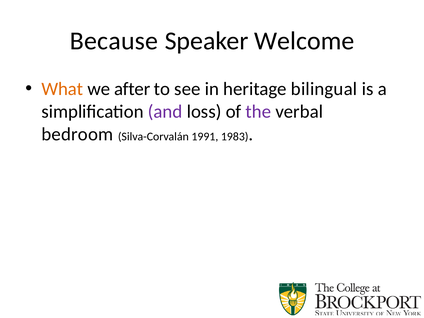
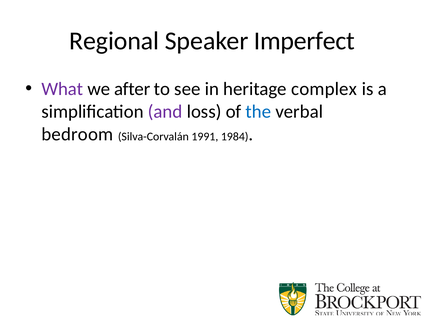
Because: Because -> Regional
Welcome: Welcome -> Imperfect
What colour: orange -> purple
bilingual: bilingual -> complex
the colour: purple -> blue
1983: 1983 -> 1984
